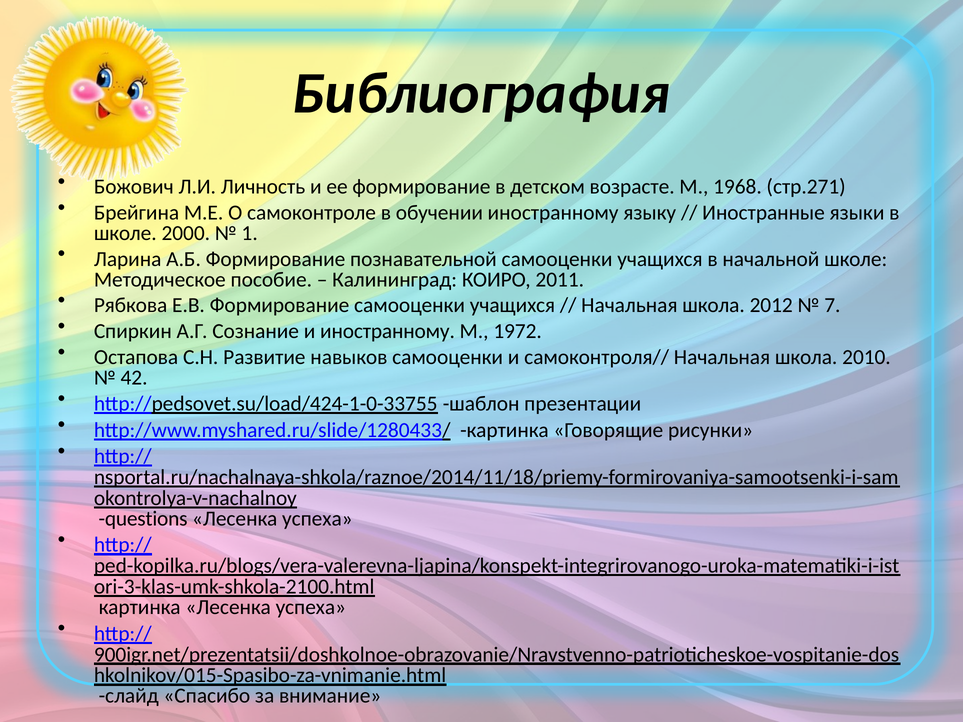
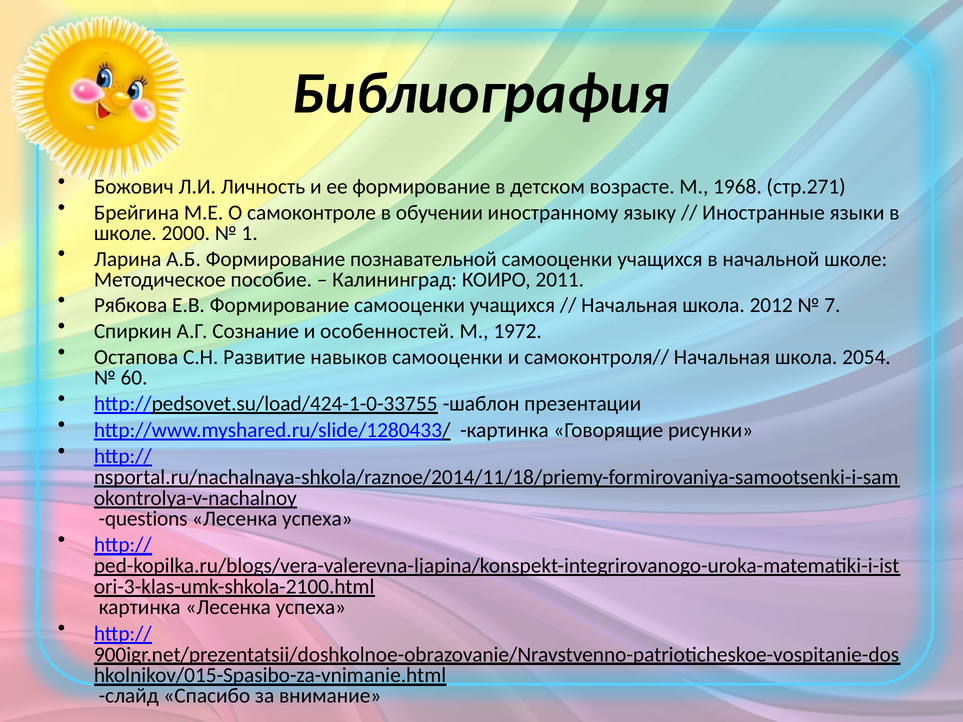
и иностранному: иностранному -> особенностей
2010: 2010 -> 2054
42: 42 -> 60
